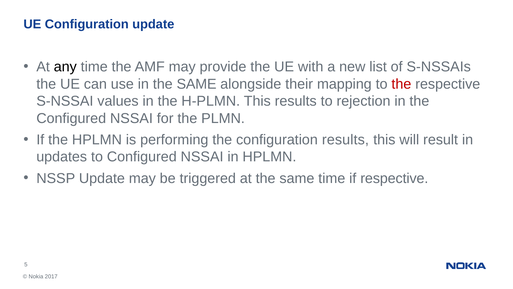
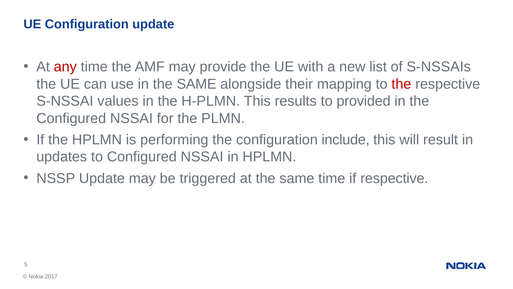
any colour: black -> red
rejection: rejection -> provided
configuration results: results -> include
